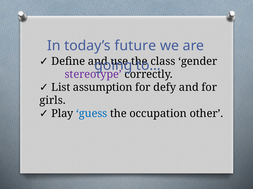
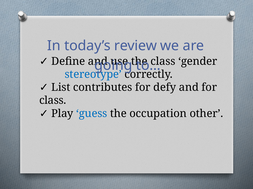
future: future -> review
stereotype colour: purple -> blue
assumption: assumption -> contributes
girls at (53, 101): girls -> class
